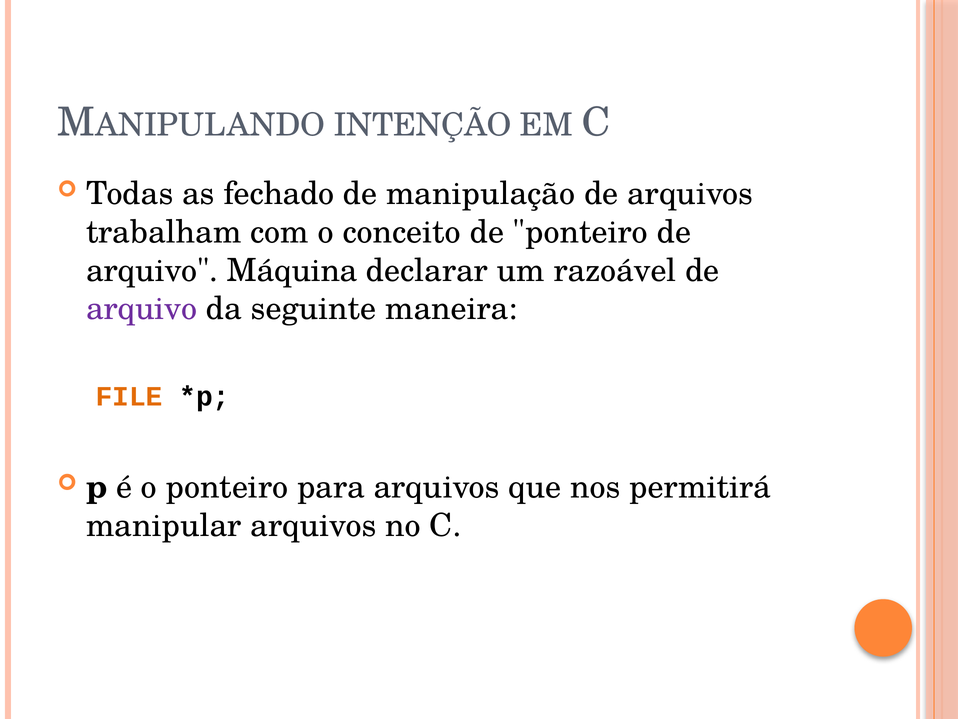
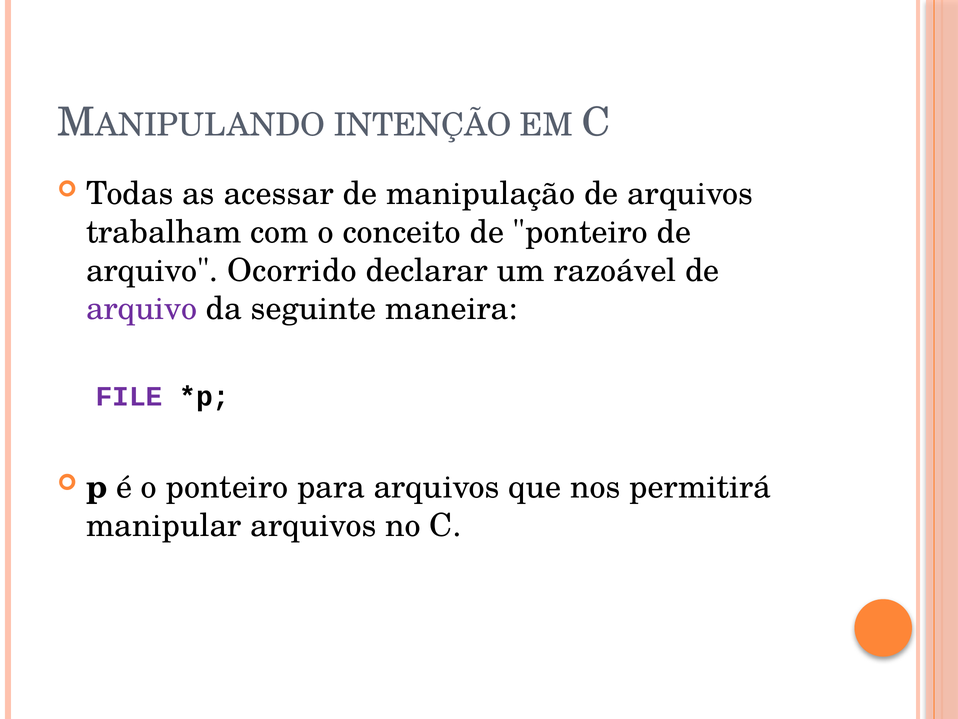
fechado: fechado -> acessar
Máquina: Máquina -> Ocorrido
FILE colour: orange -> purple
